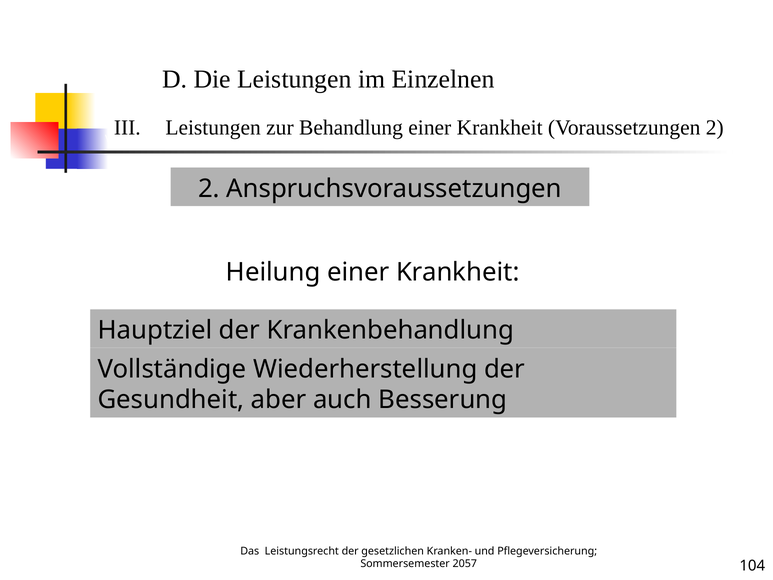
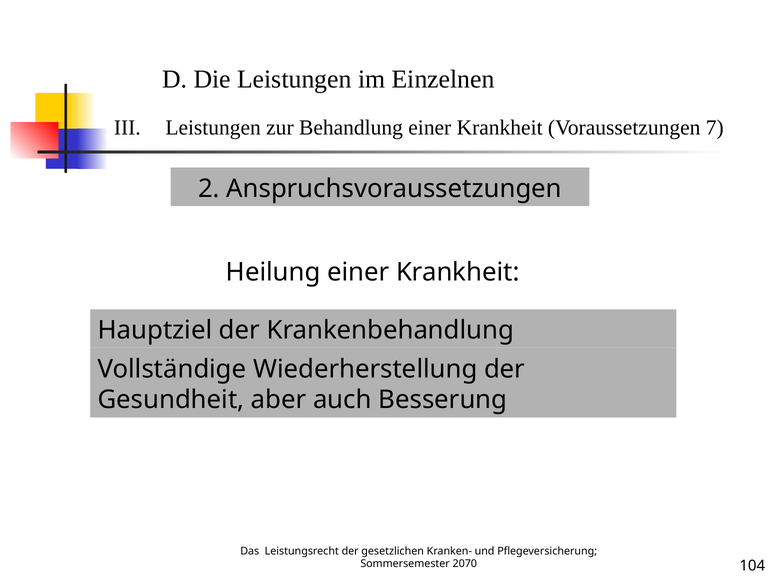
Voraussetzungen 2: 2 -> 7
2057: 2057 -> 2070
